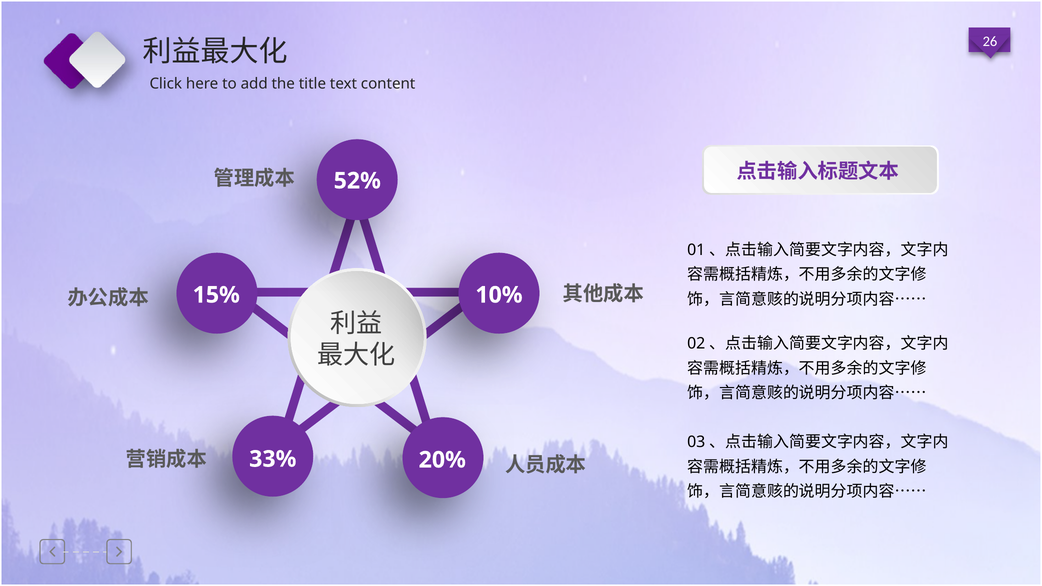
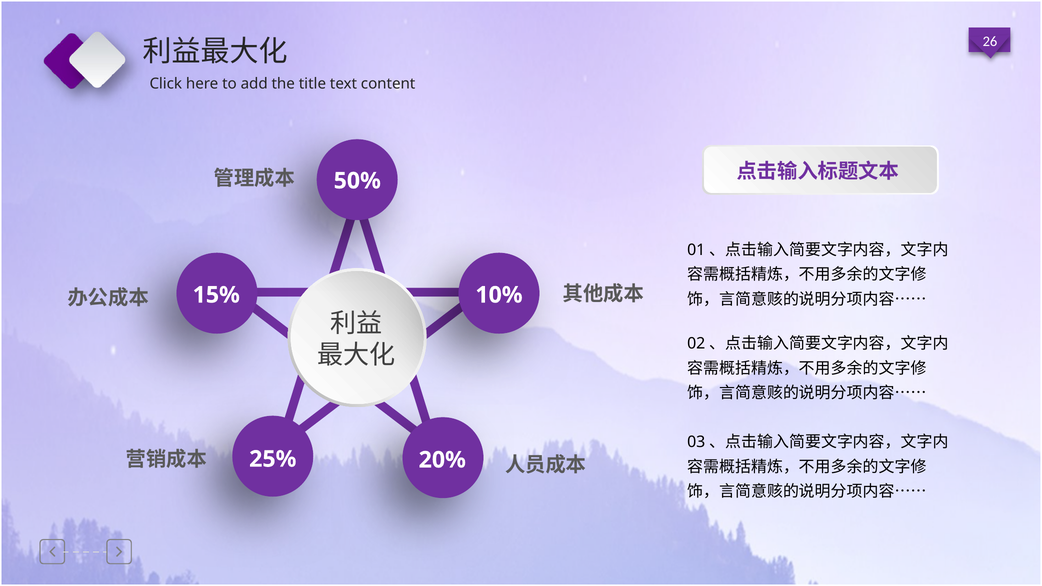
52%: 52% -> 50%
33%: 33% -> 25%
